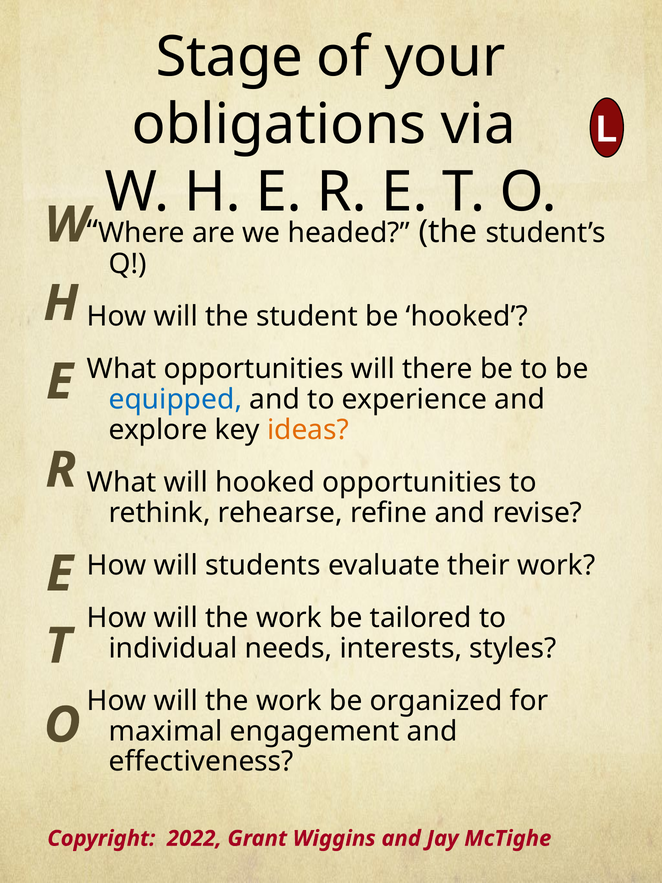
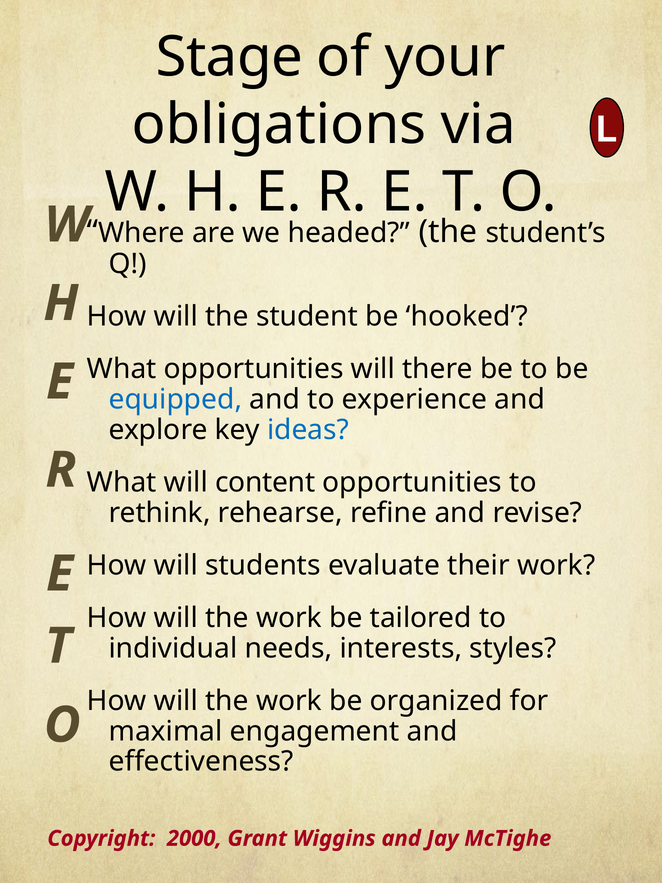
ideas colour: orange -> blue
will hooked: hooked -> content
2022: 2022 -> 2000
